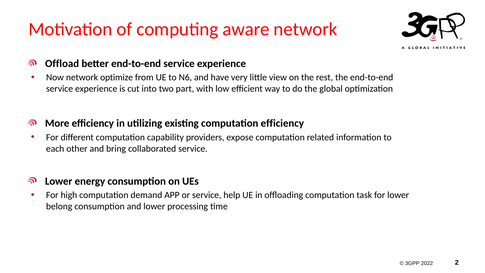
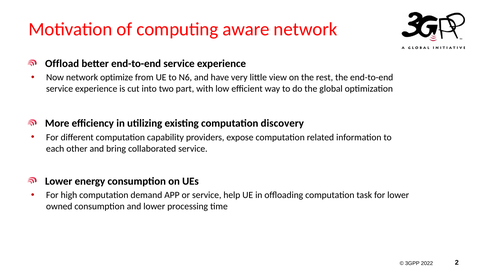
computation efficiency: efficiency -> discovery
belong: belong -> owned
